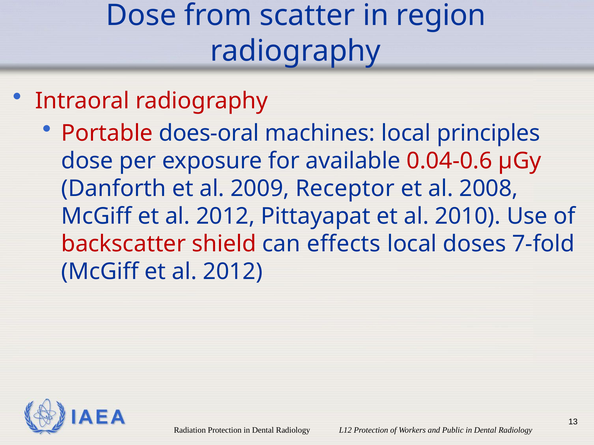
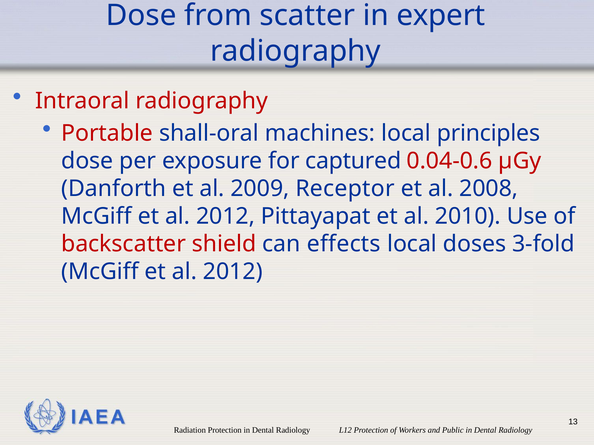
region: region -> expert
does-oral: does-oral -> shall-oral
available: available -> captured
7-fold: 7-fold -> 3-fold
